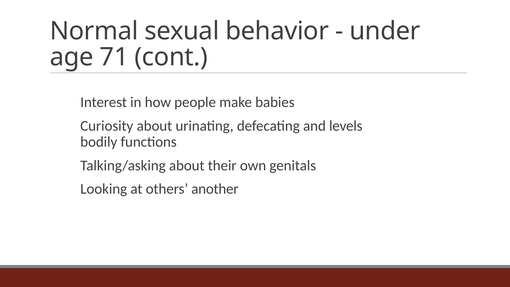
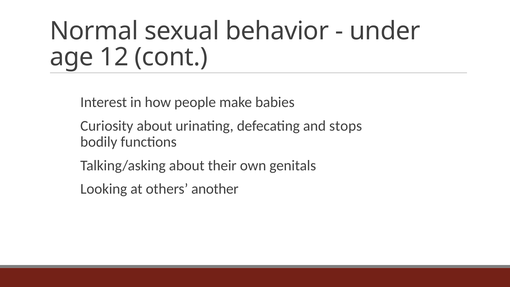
71: 71 -> 12
levels: levels -> stops
